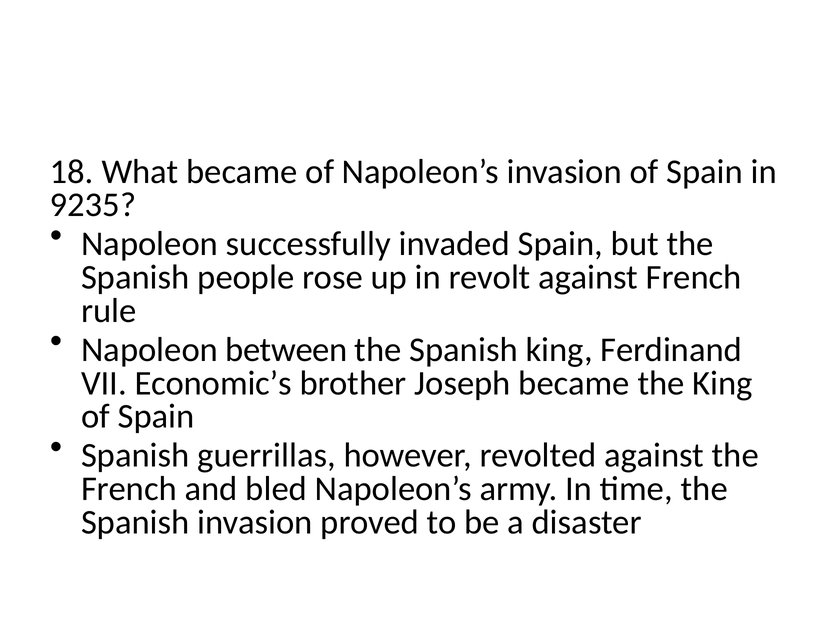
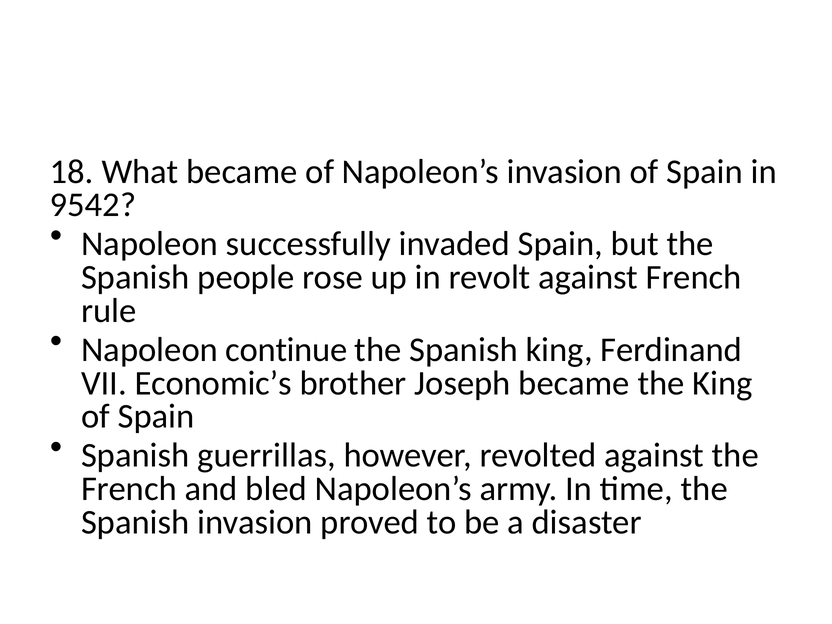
9235: 9235 -> 9542
between: between -> continue
